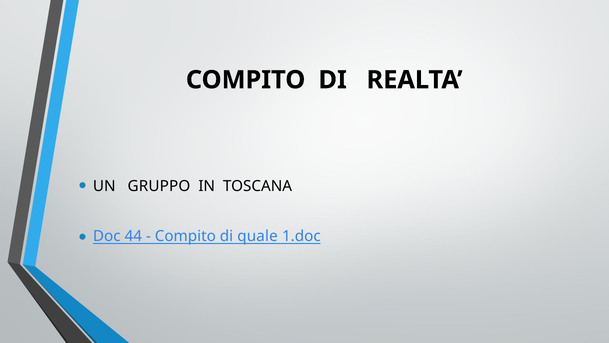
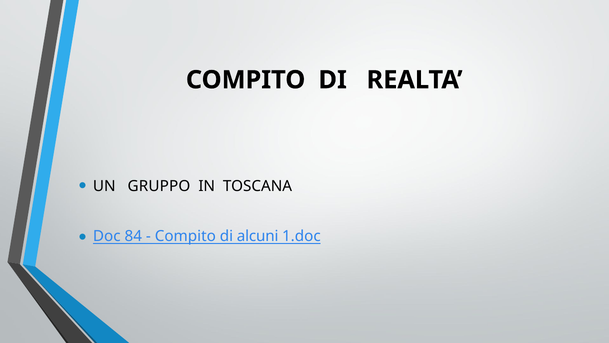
44: 44 -> 84
quale: quale -> alcuni
